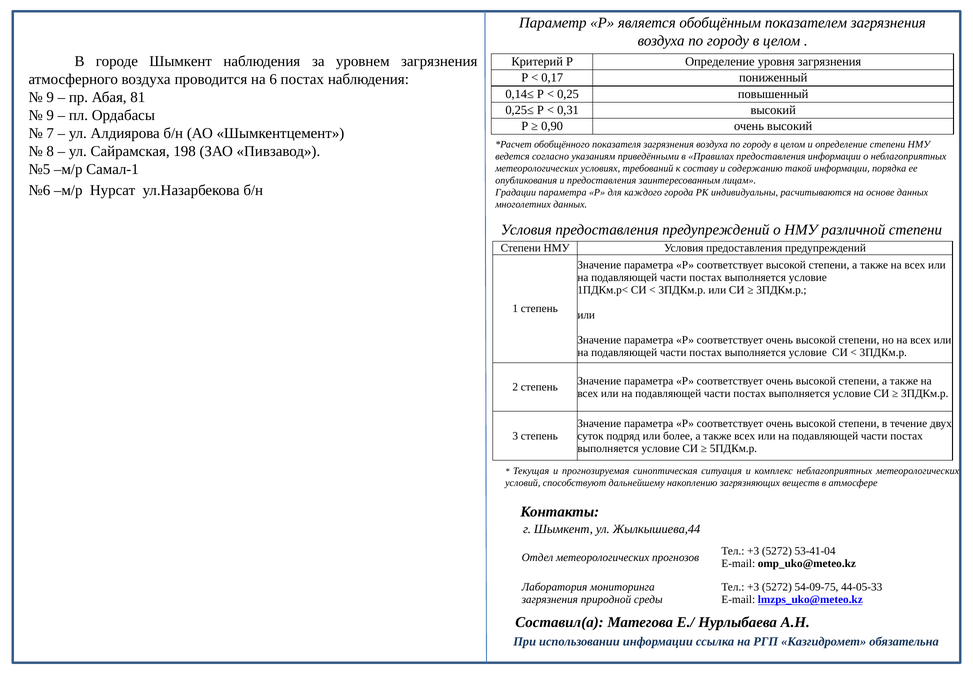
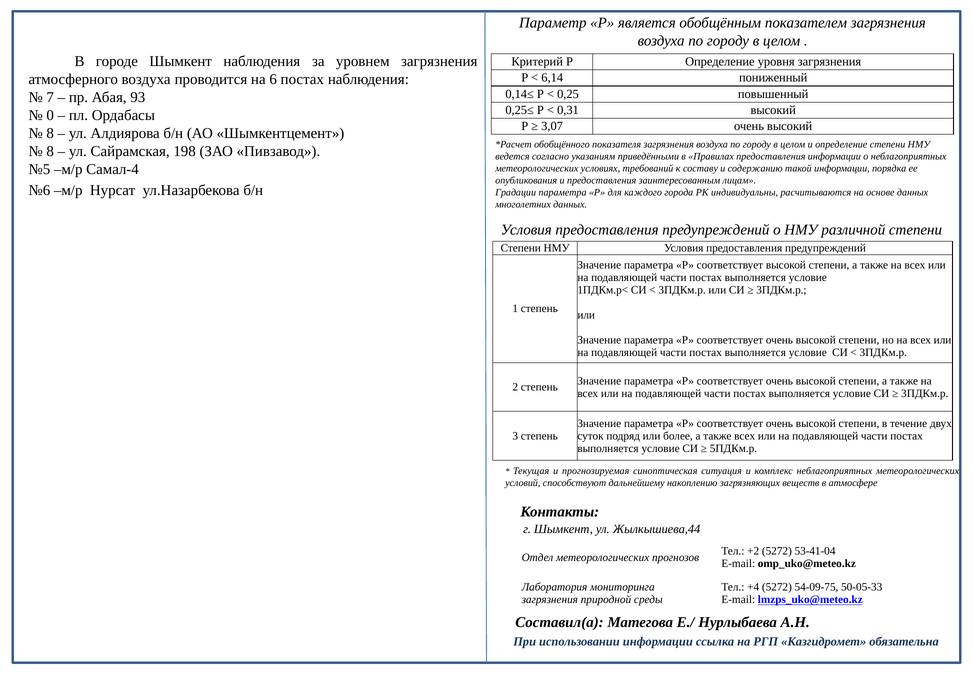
0,17: 0,17 -> 6,14
9 at (50, 97): 9 -> 7
81: 81 -> 93
9 at (50, 115): 9 -> 0
0,90: 0,90 -> 3,07
7 at (50, 133): 7 -> 8
Самал-1: Самал-1 -> Самал-4
+3 at (753, 551): +3 -> +2
+3 at (753, 587): +3 -> +4
44-05-33: 44-05-33 -> 50-05-33
